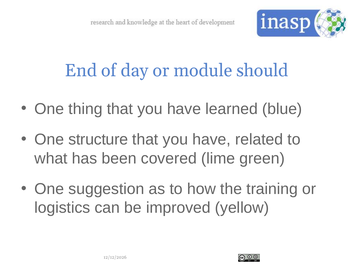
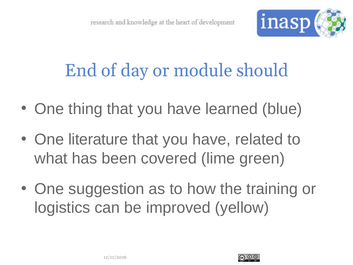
structure: structure -> literature
